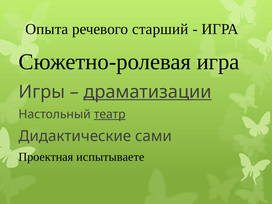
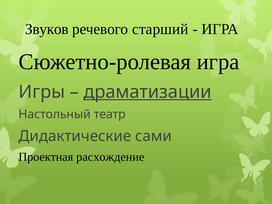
Опыта: Опыта -> Звуков
театр underline: present -> none
испытываете: испытываете -> расхождение
